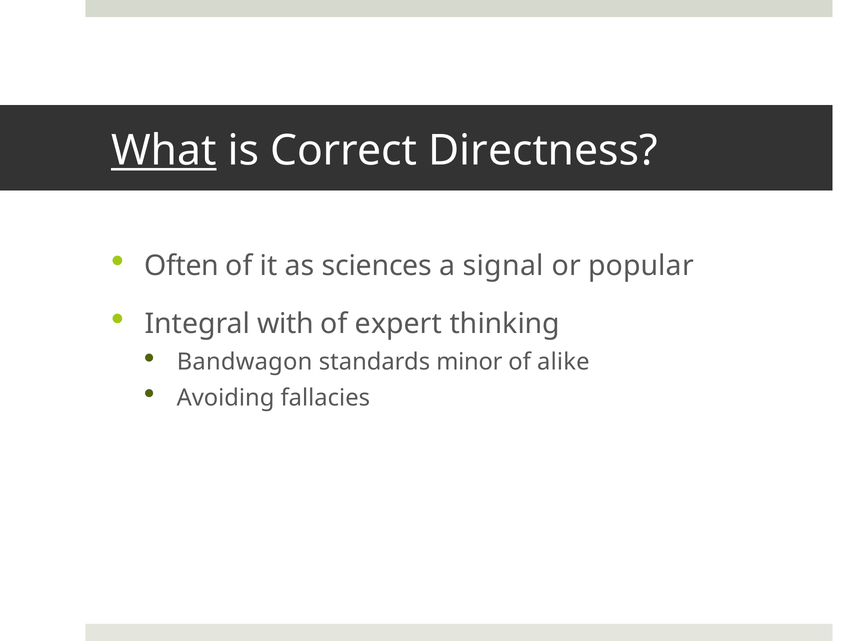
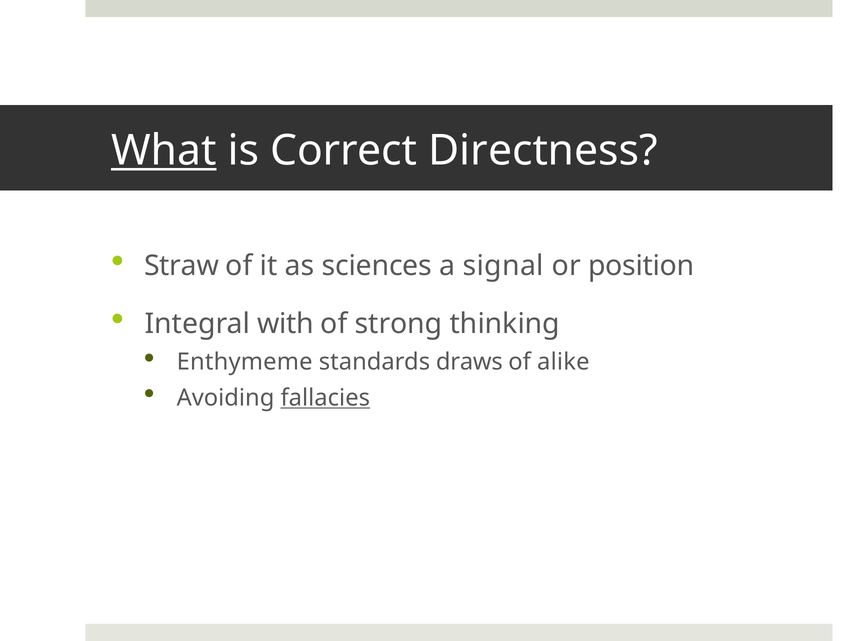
Often: Often -> Straw
popular: popular -> position
expert: expert -> strong
Bandwagon: Bandwagon -> Enthymeme
minor: minor -> draws
fallacies underline: none -> present
